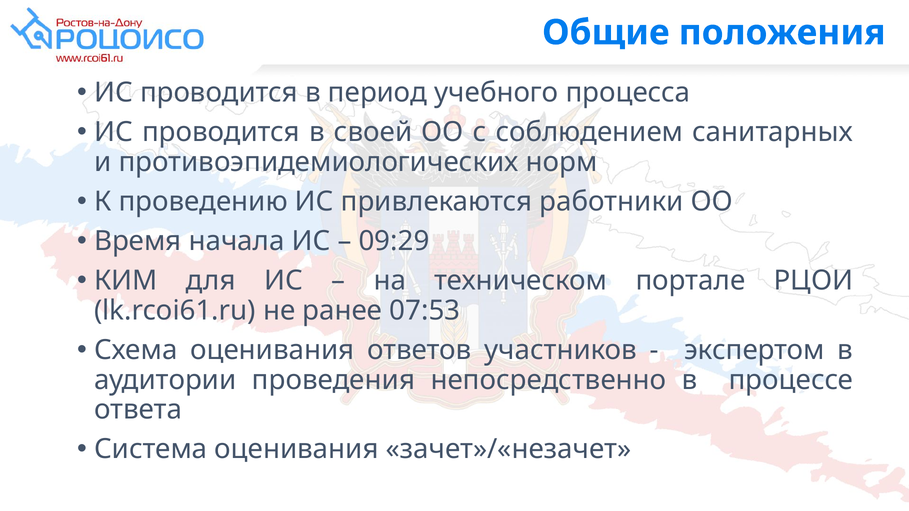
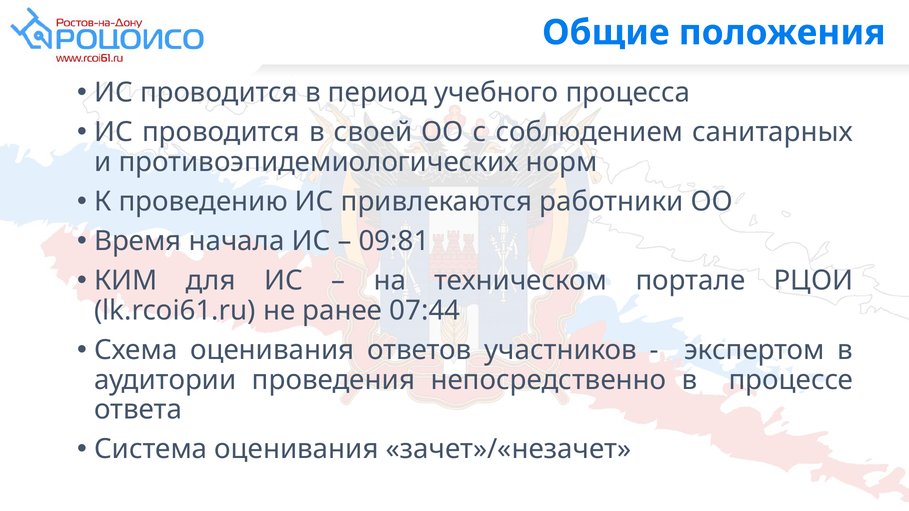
09:29: 09:29 -> 09:81
07:53: 07:53 -> 07:44
